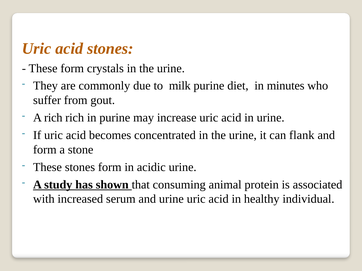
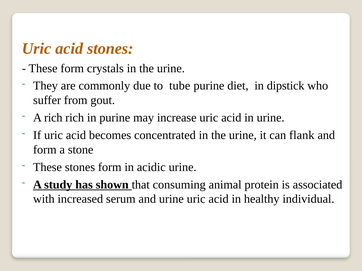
milk: milk -> tube
minutes: minutes -> dipstick
